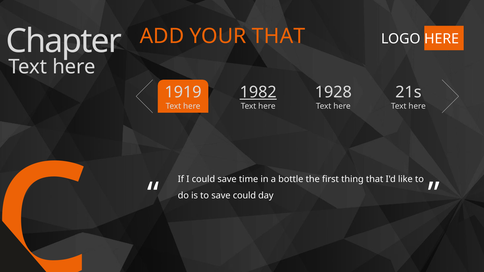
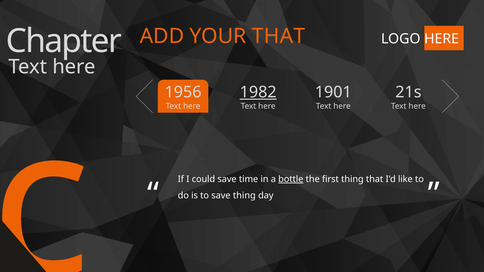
1919: 1919 -> 1956
1928: 1928 -> 1901
bottle underline: none -> present
save could: could -> thing
